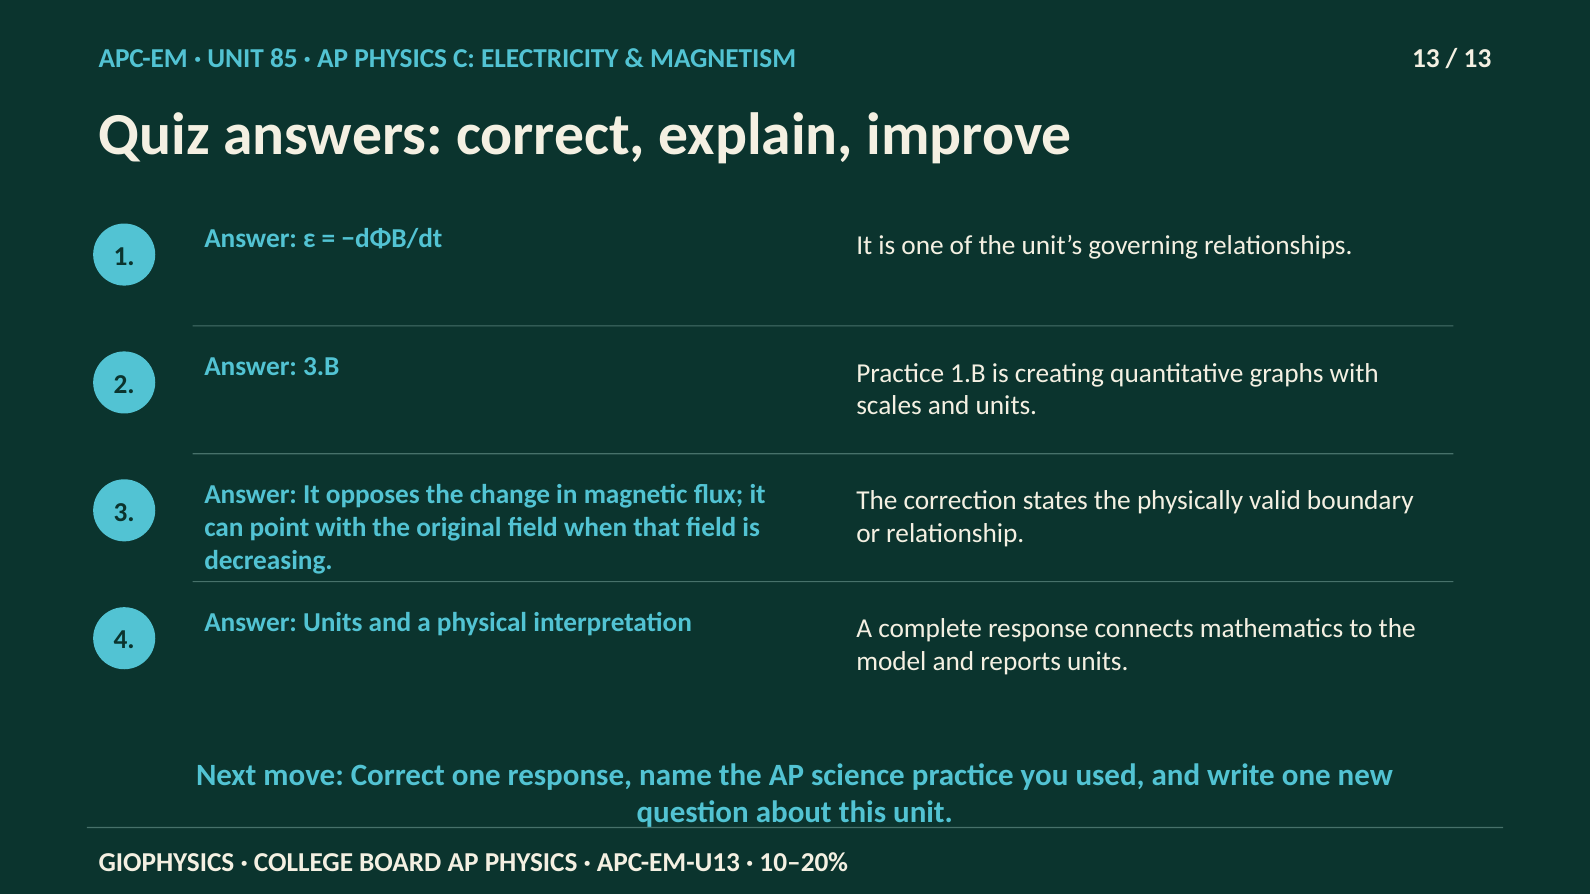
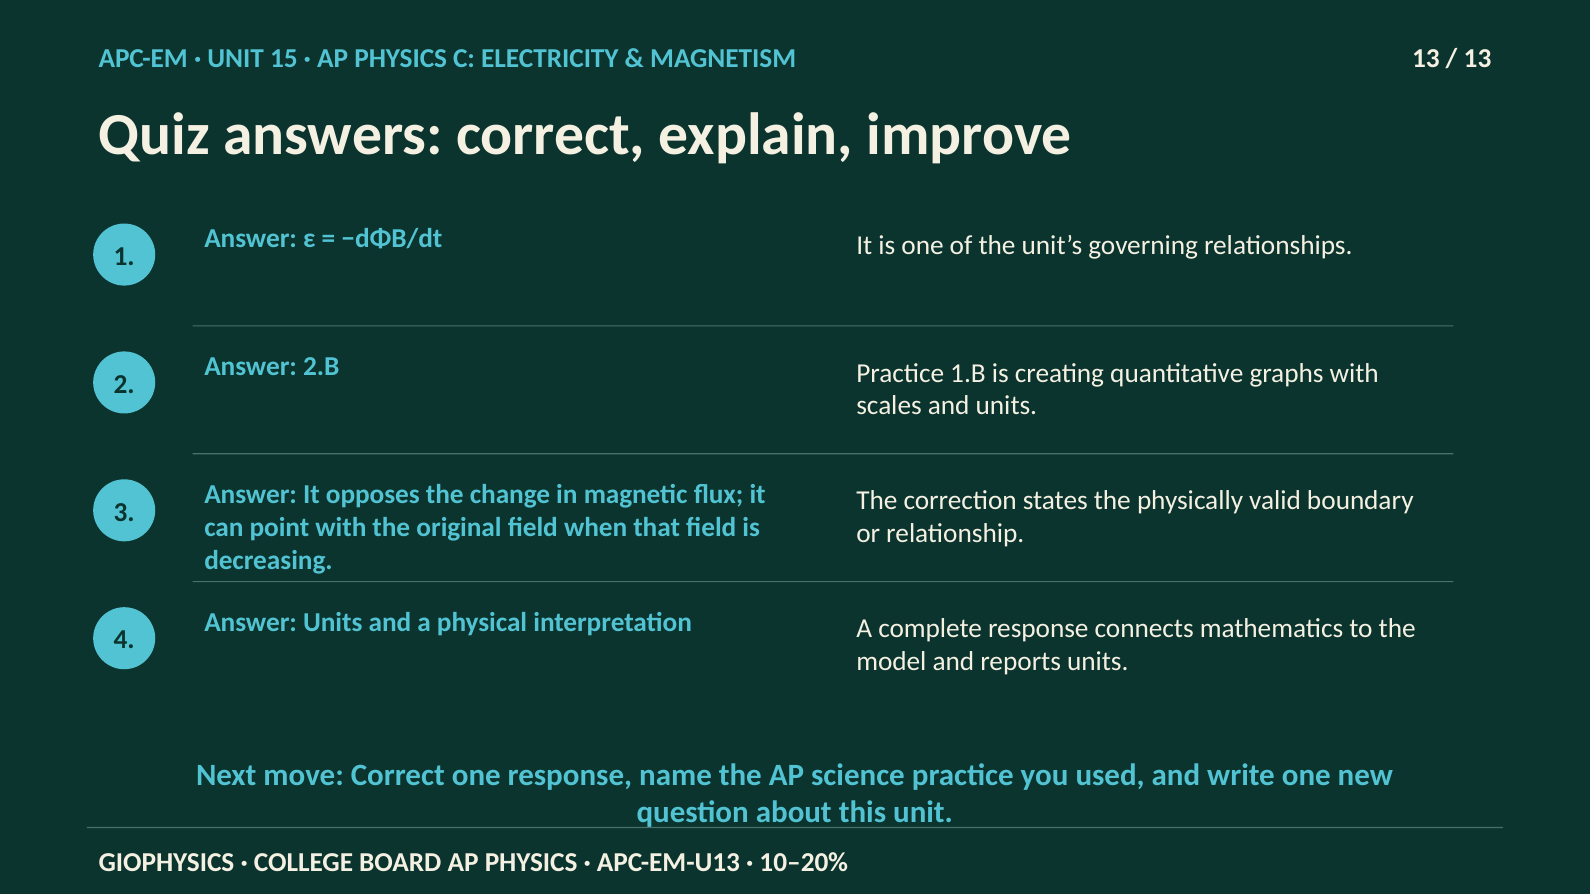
85: 85 -> 15
3.B: 3.B -> 2.B
